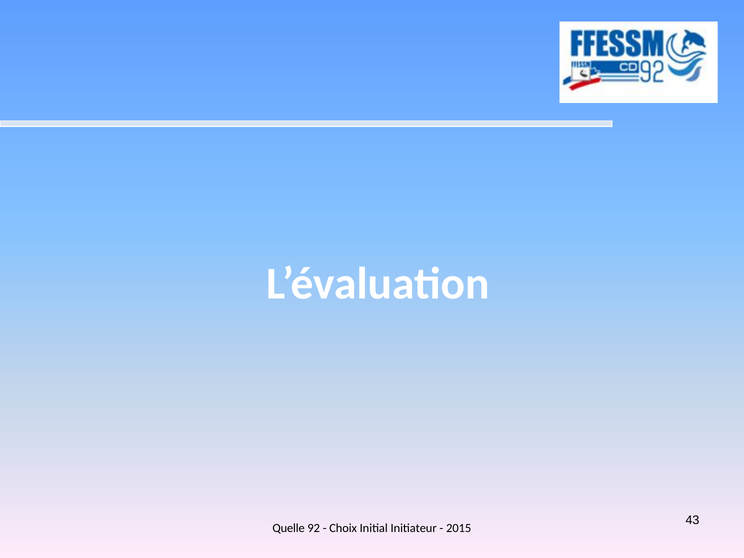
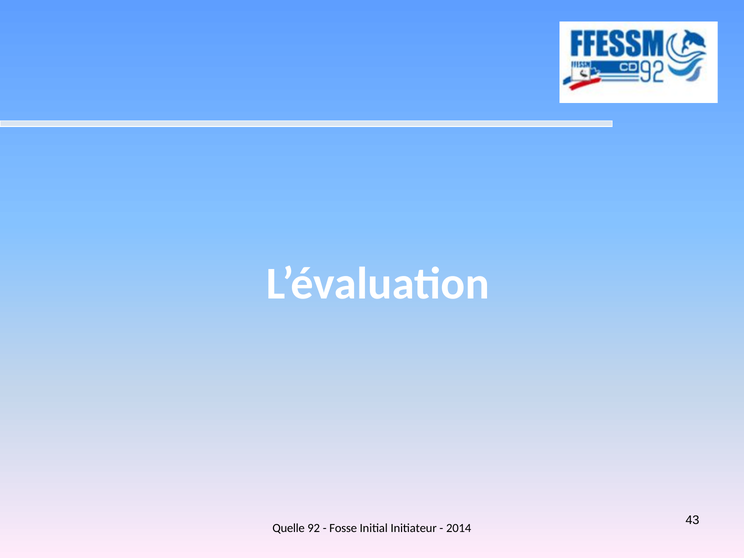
Choix: Choix -> Fosse
2015: 2015 -> 2014
